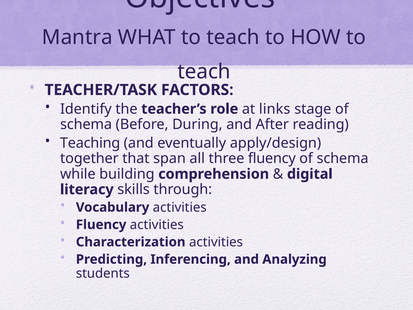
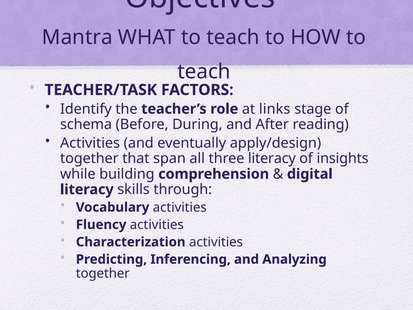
Teaching at (90, 143): Teaching -> Activities
three fluency: fluency -> literacy
schema at (343, 158): schema -> insights
students at (103, 273): students -> together
